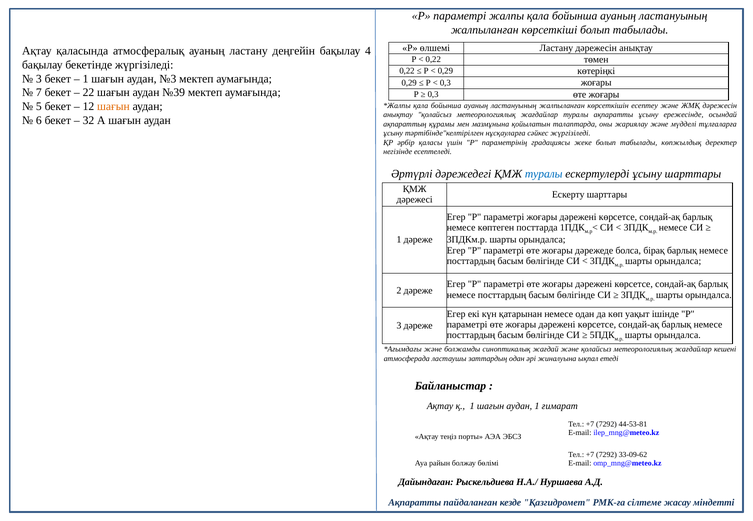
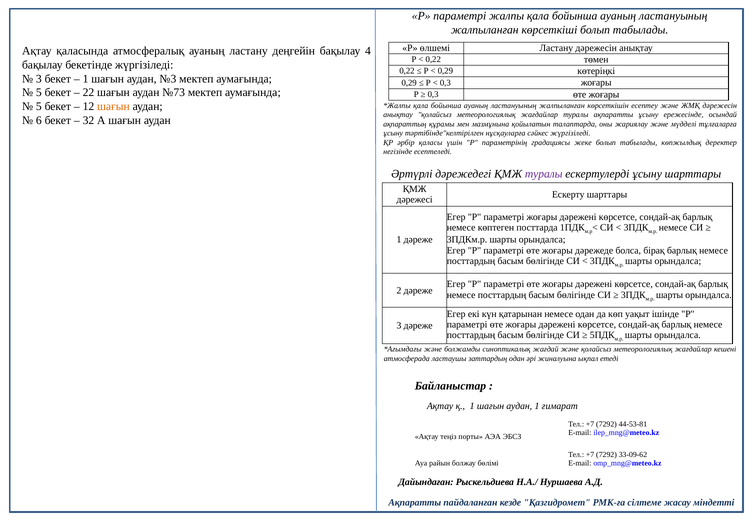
7 at (39, 93): 7 -> 5
№39: №39 -> №73
туралы at (544, 174) colour: blue -> purple
